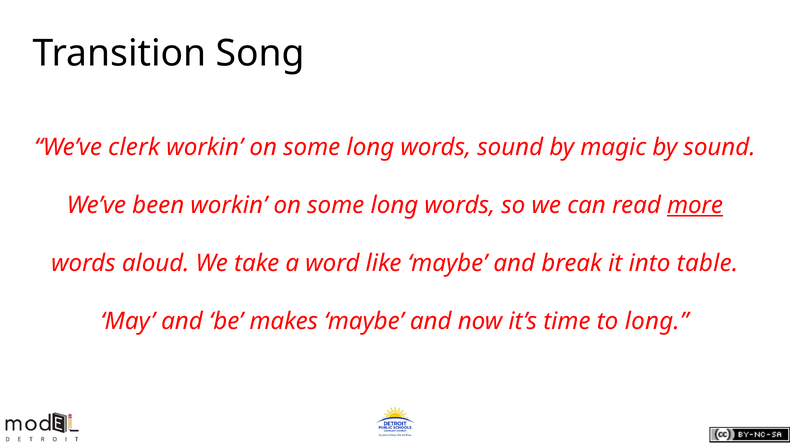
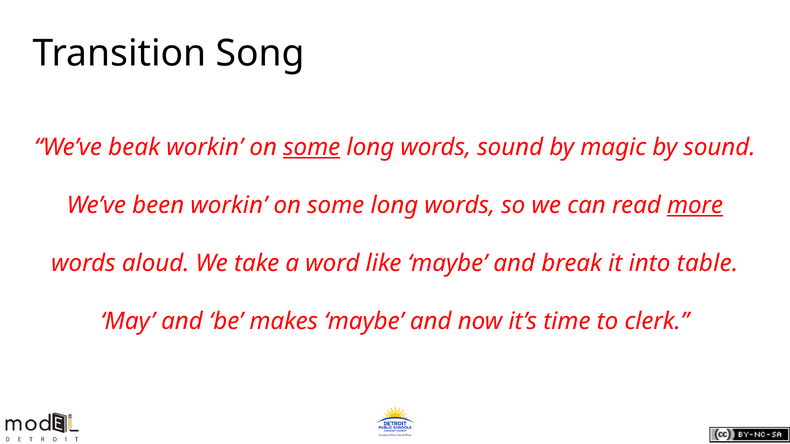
clerk: clerk -> beak
some at (312, 148) underline: none -> present
to long: long -> clerk
